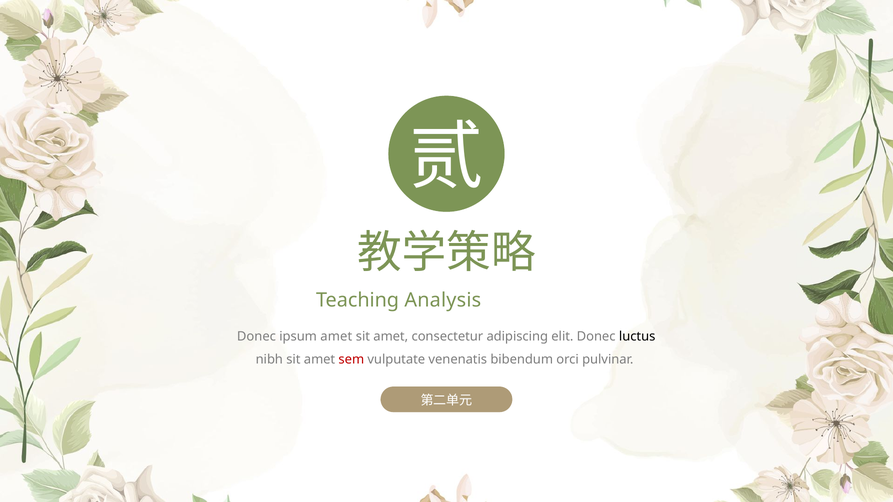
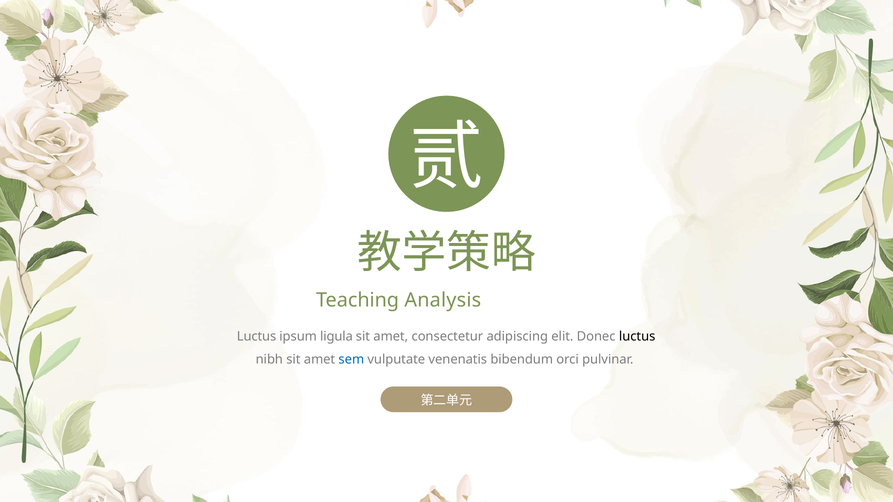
Donec at (256, 336): Donec -> Luctus
ipsum amet: amet -> ligula
sem colour: red -> blue
